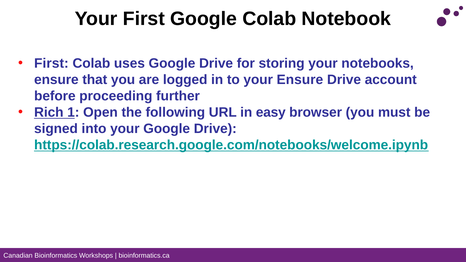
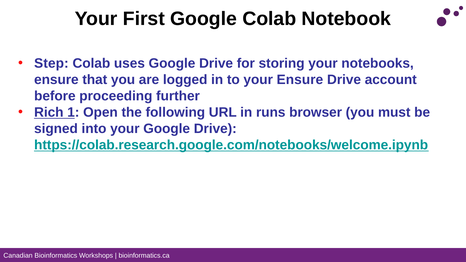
First at (51, 63): First -> Step
easy: easy -> runs
